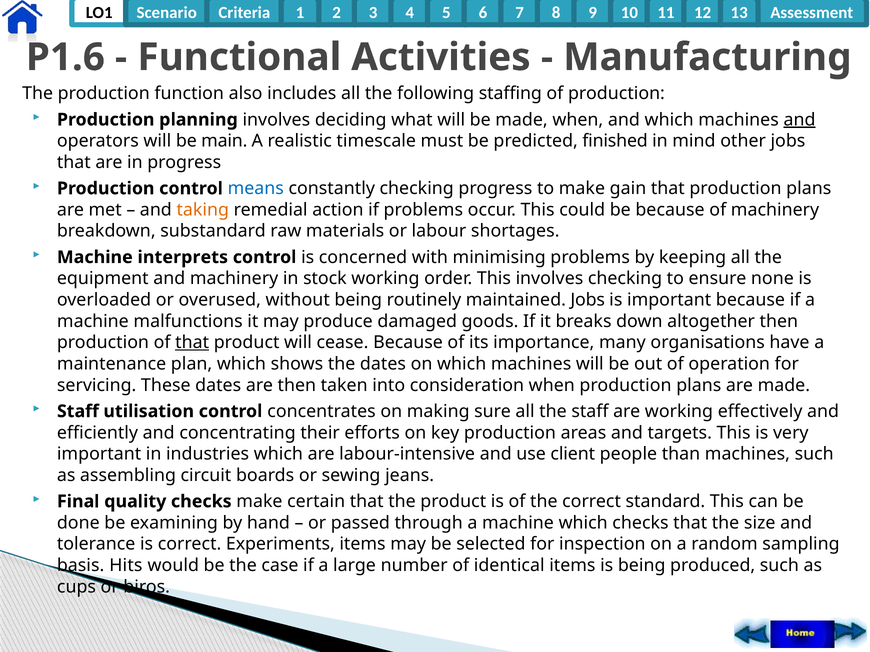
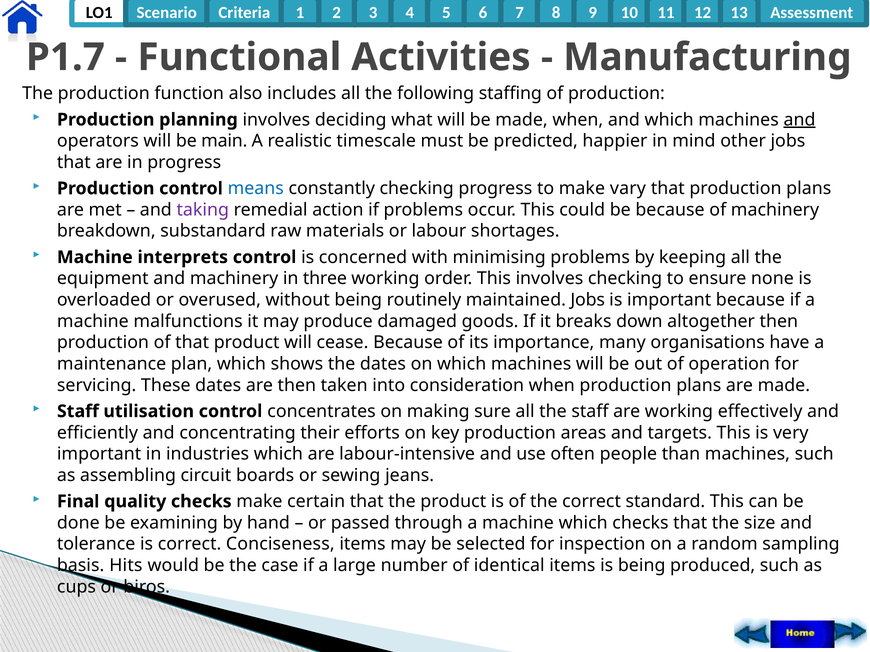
P1.6: P1.6 -> P1.7
finished: finished -> happier
gain: gain -> vary
taking colour: orange -> purple
stock: stock -> three
that at (192, 343) underline: present -> none
client: client -> often
Experiments: Experiments -> Conciseness
